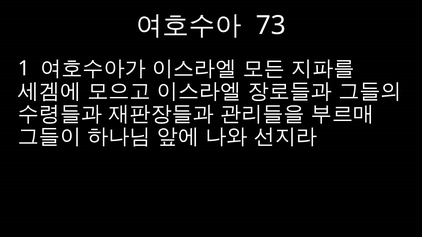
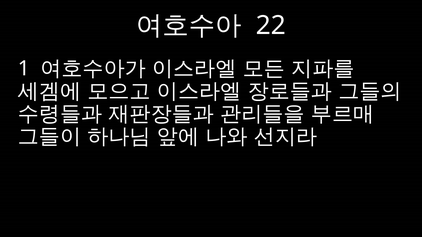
73: 73 -> 22
